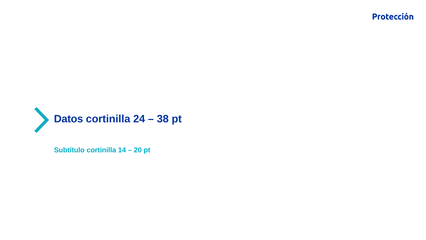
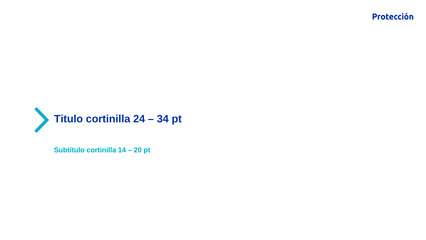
Datos: Datos -> Titulo
38: 38 -> 34
